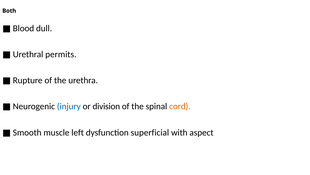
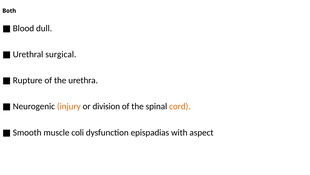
permits: permits -> surgical
injury colour: blue -> orange
left: left -> coli
superficial: superficial -> epispadias
